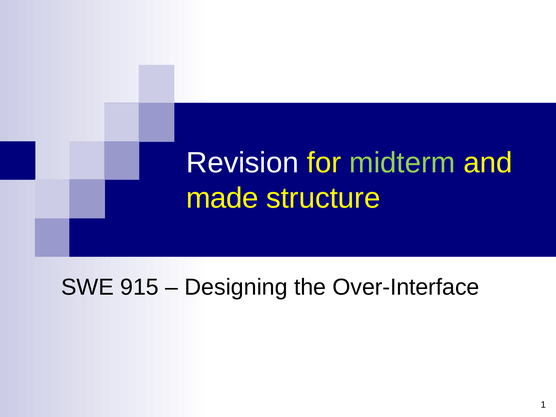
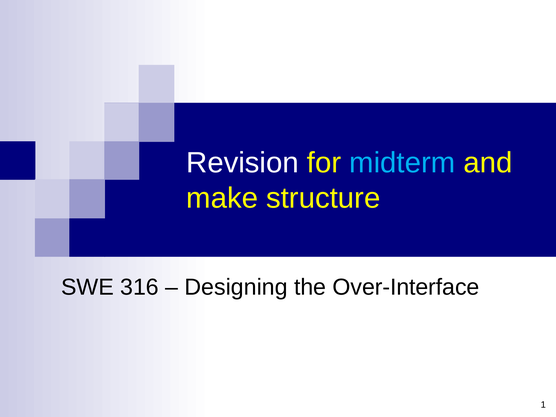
midterm colour: light green -> light blue
made: made -> make
915: 915 -> 316
